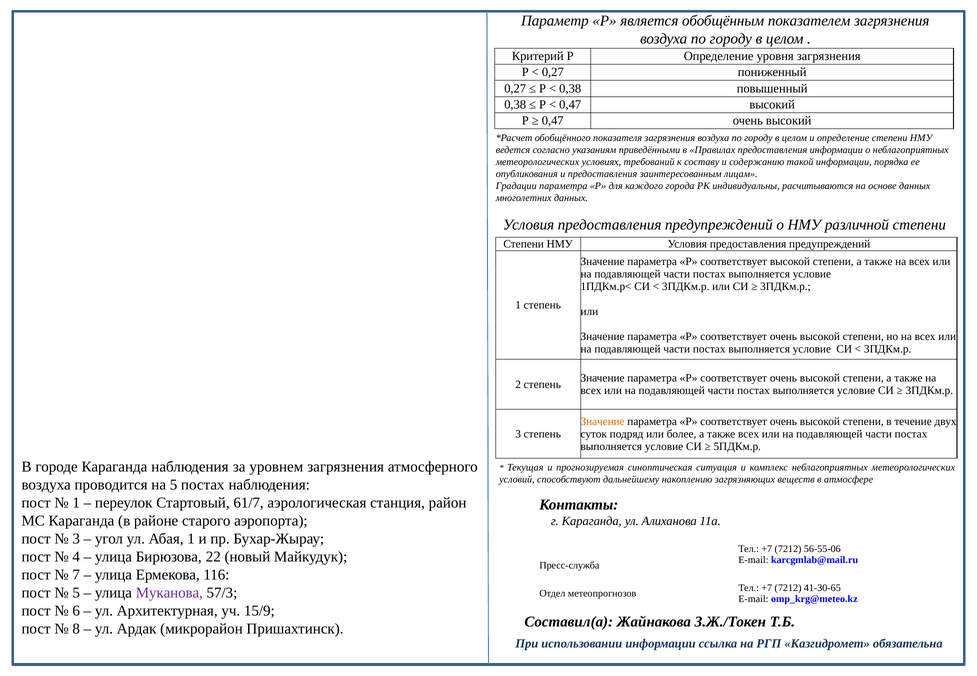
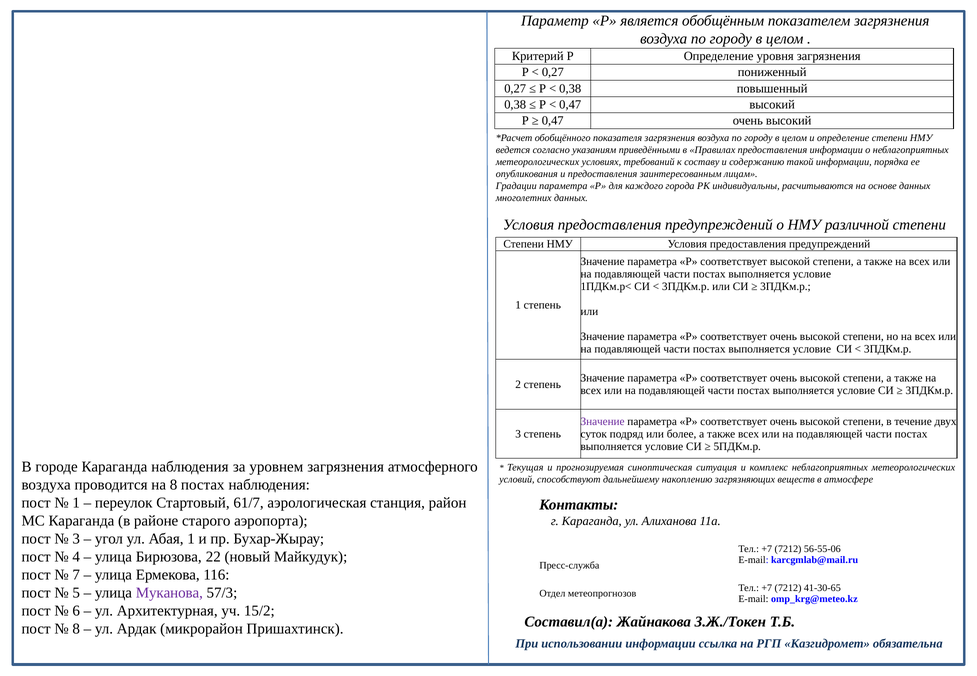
Значение at (603, 422) colour: orange -> purple
на 5: 5 -> 8
15/9: 15/9 -> 15/2
